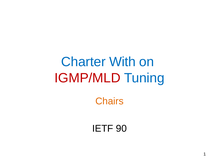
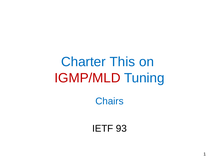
With: With -> This
Chairs colour: orange -> blue
90: 90 -> 93
